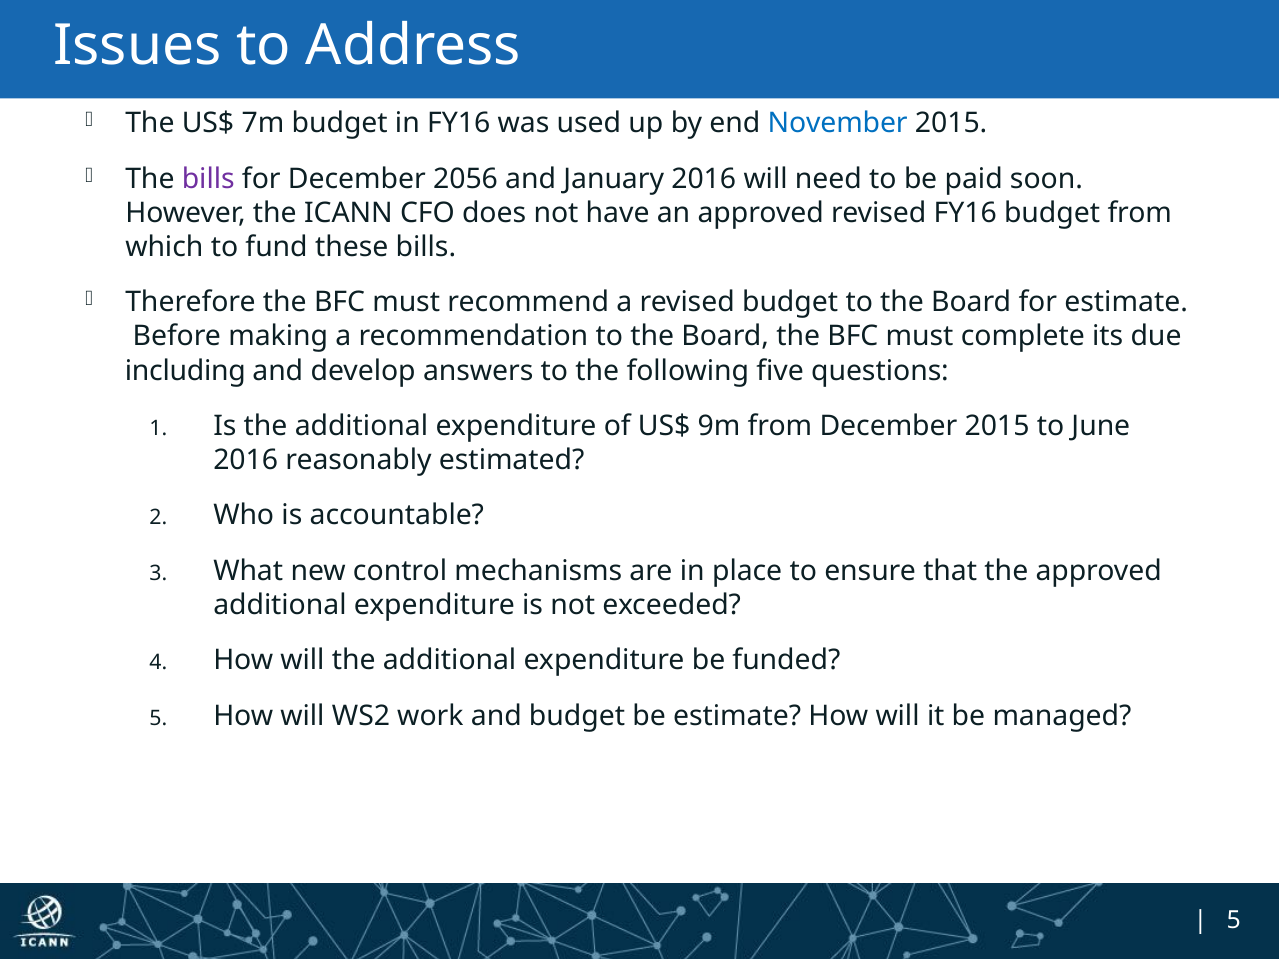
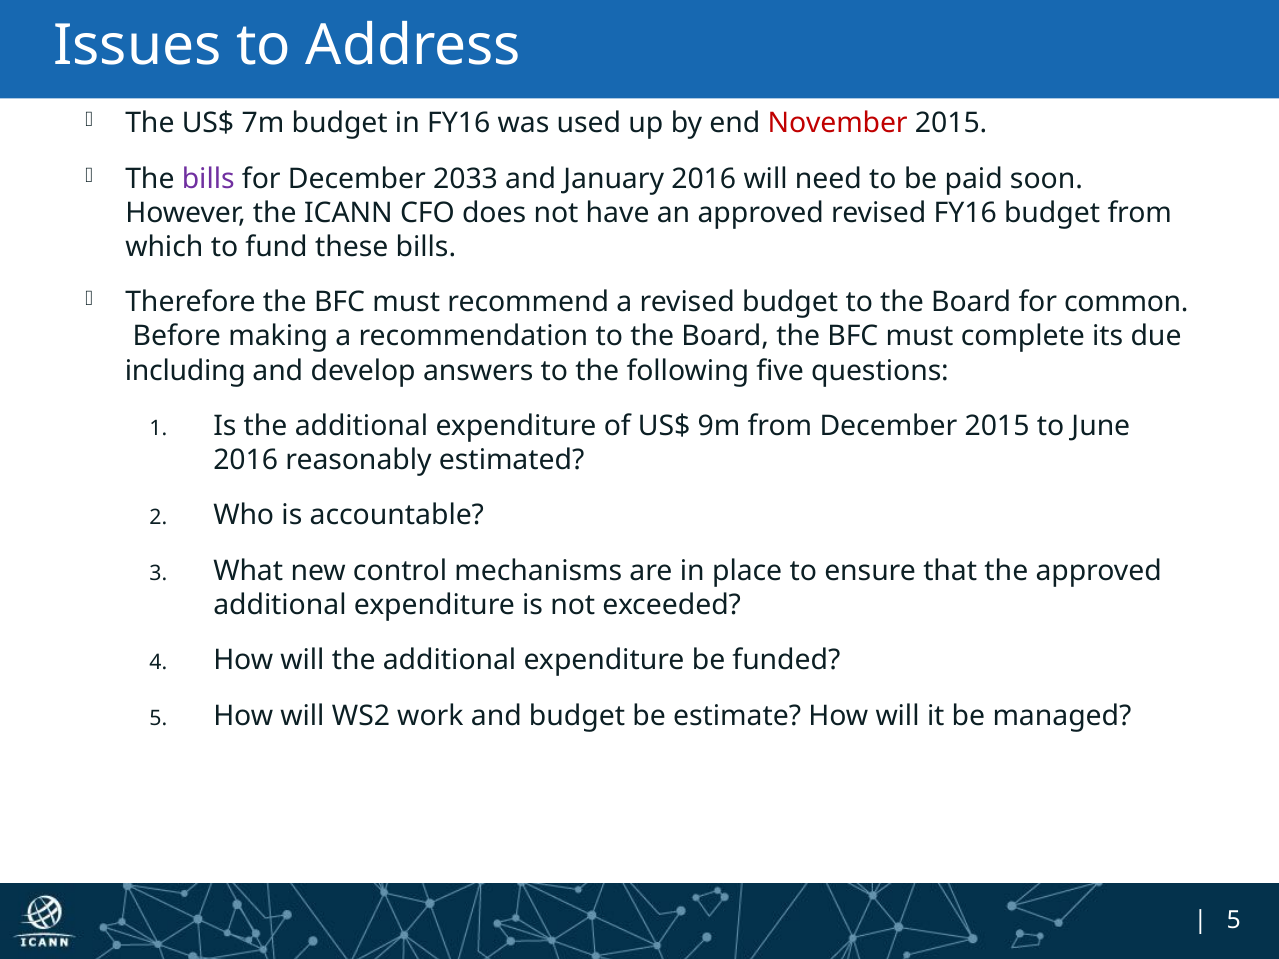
November colour: blue -> red
2056: 2056 -> 2033
for estimate: estimate -> common
